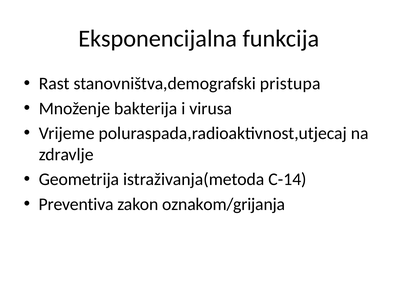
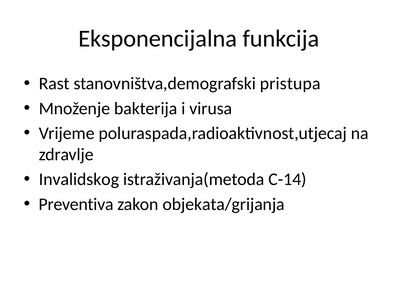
Geometrija: Geometrija -> Invalidskog
oznakom/grijanja: oznakom/grijanja -> objekata/grijanja
